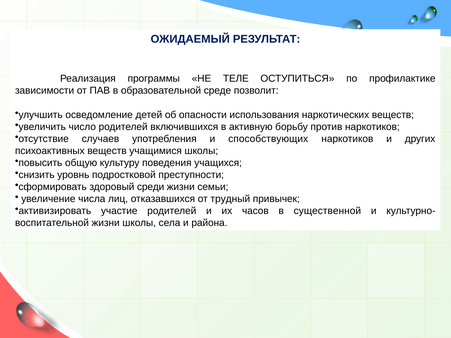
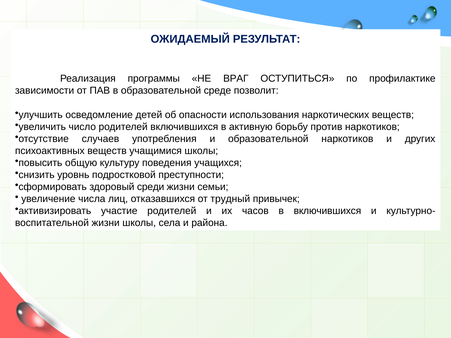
ТЕЛЕ: ТЕЛЕ -> ВРАГ
и способствующих: способствующих -> образовательной
в существенной: существенной -> включившихся
